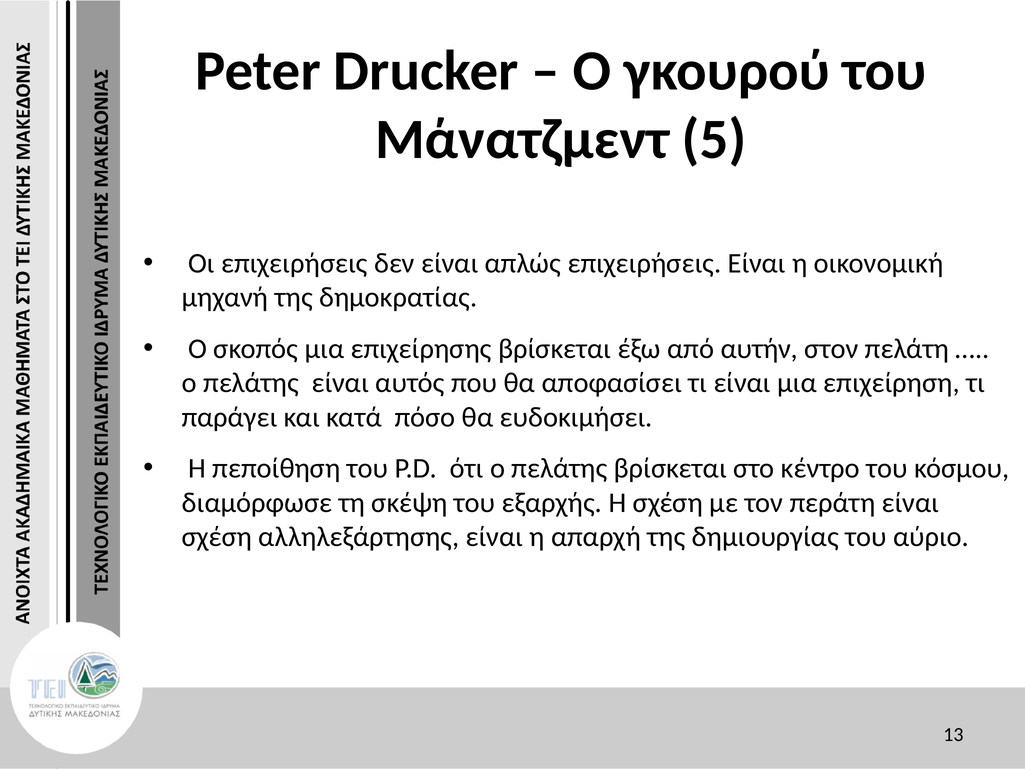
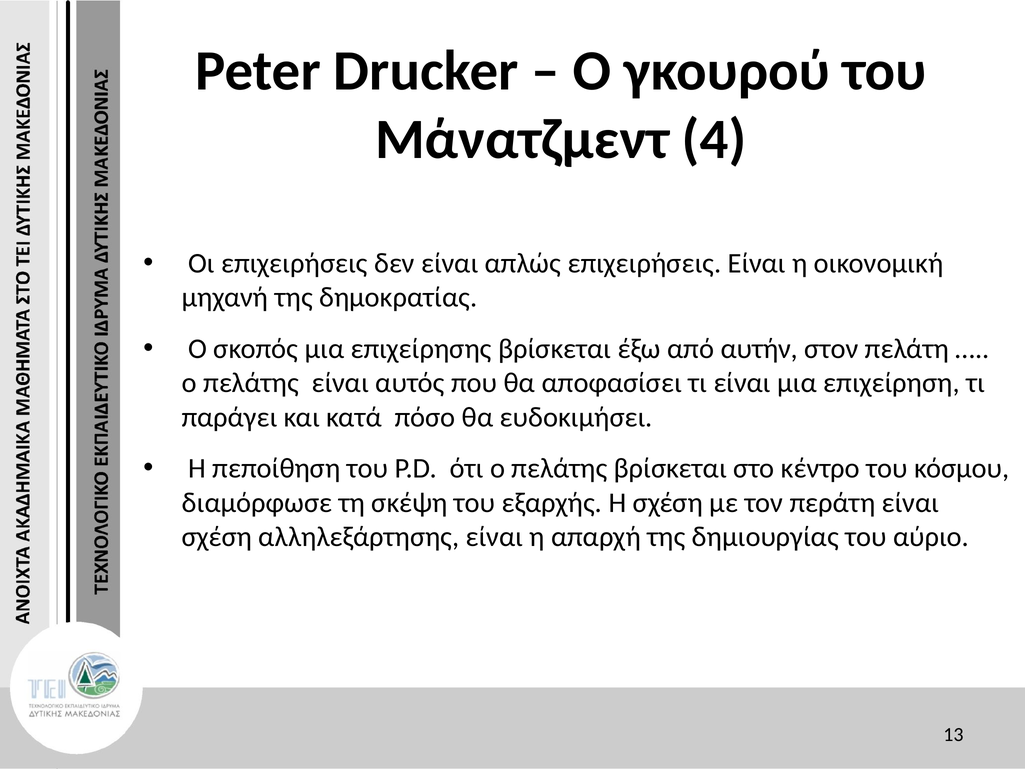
5: 5 -> 4
